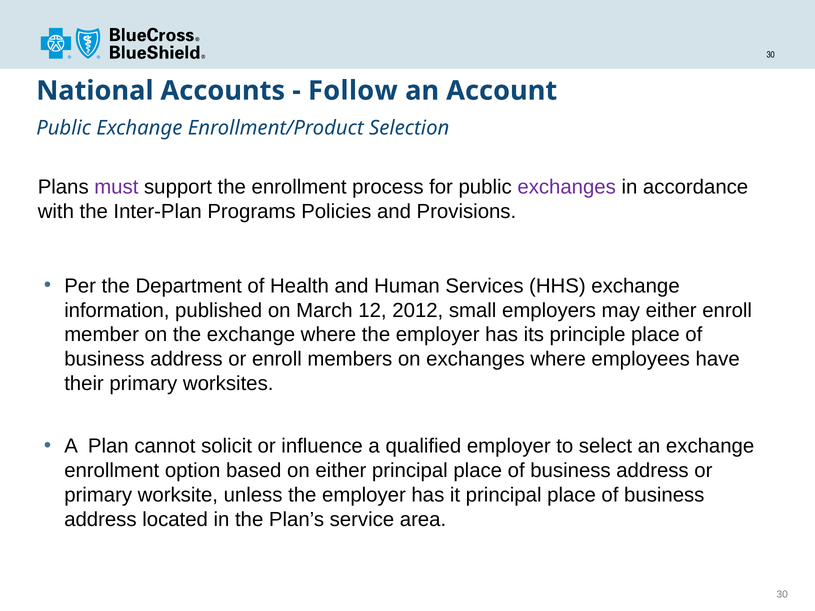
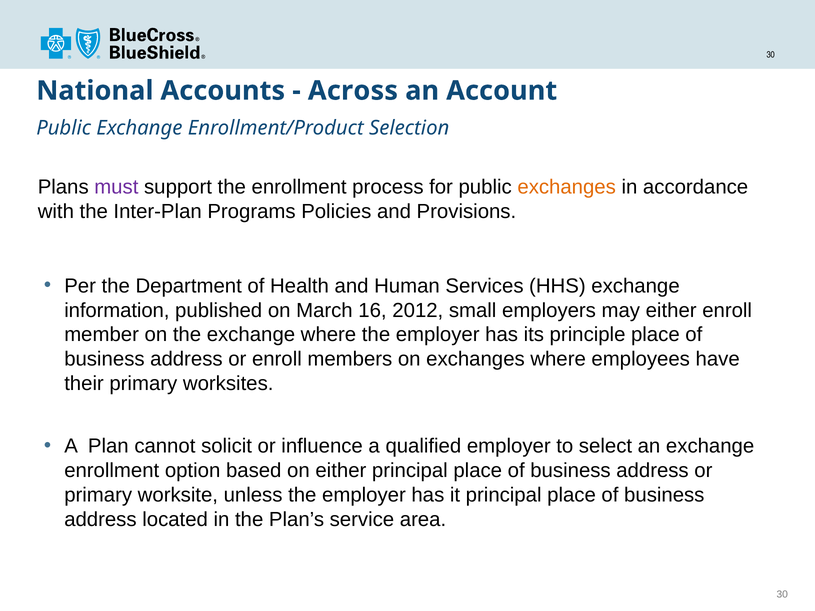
Follow: Follow -> Across
exchanges at (567, 187) colour: purple -> orange
12: 12 -> 16
